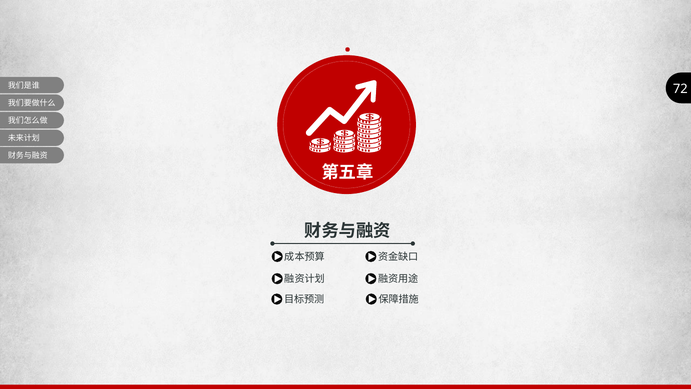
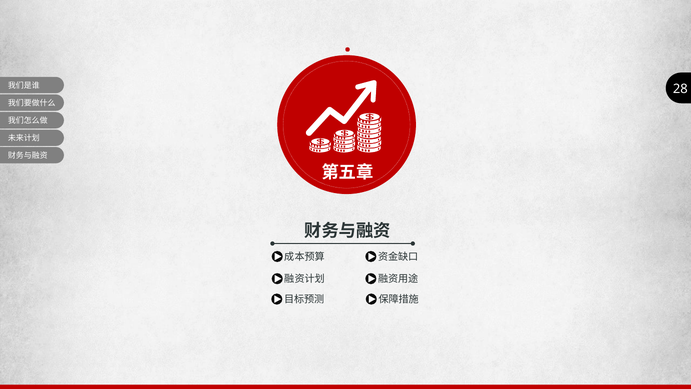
72: 72 -> 28
